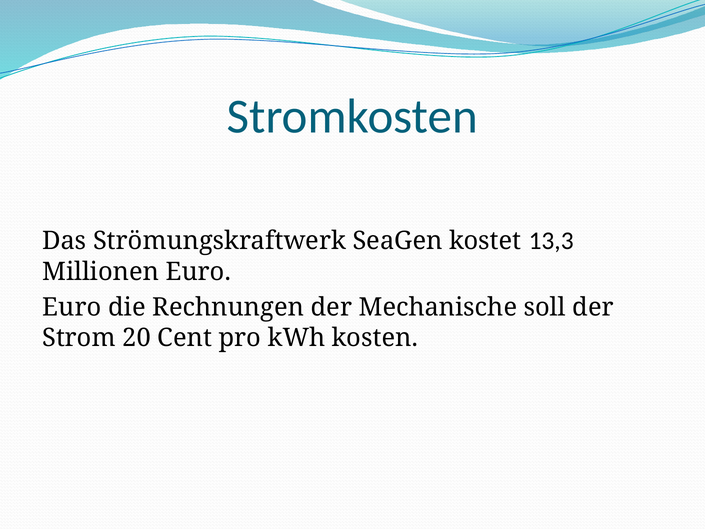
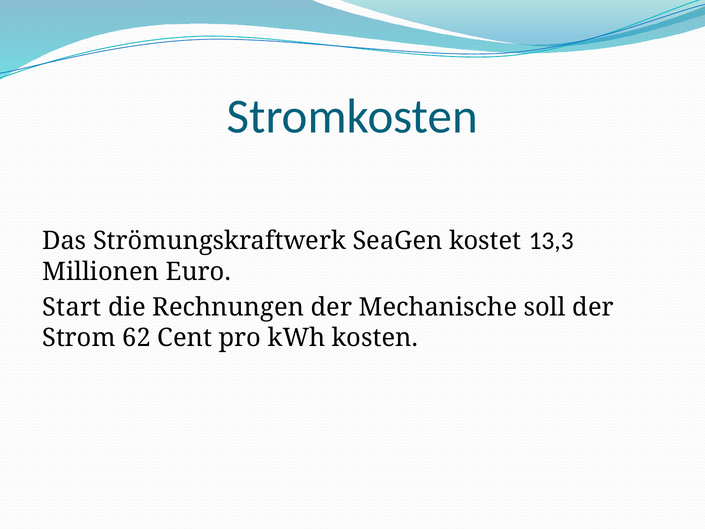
Euro at (72, 307): Euro -> Start
20: 20 -> 62
